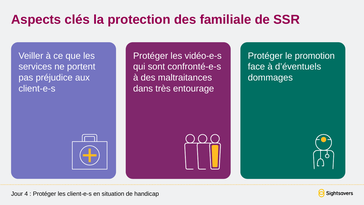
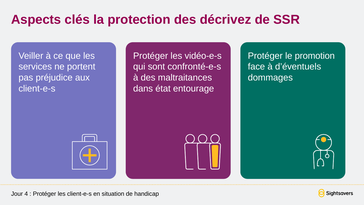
familiale: familiale -> décrivez
très: très -> état
